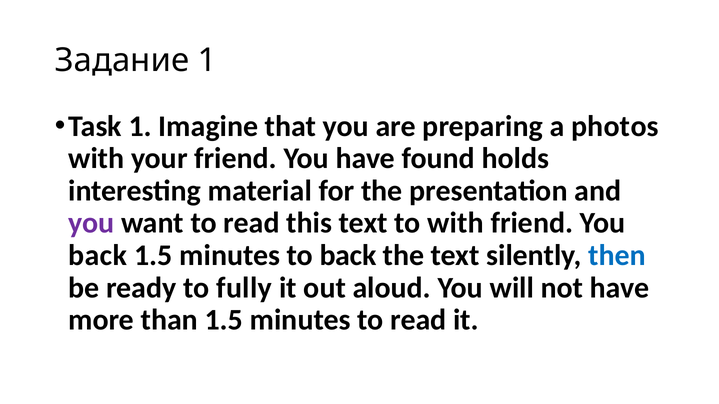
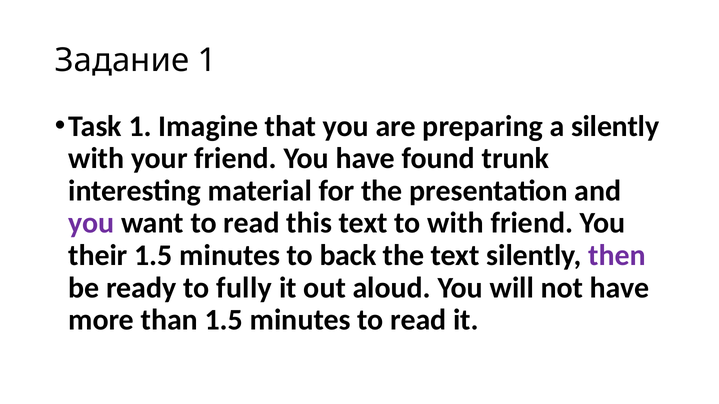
a photos: photos -> silently
holds: holds -> trunk
back at (98, 256): back -> their
then colour: blue -> purple
